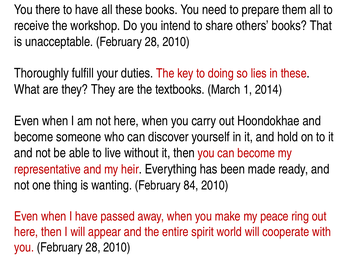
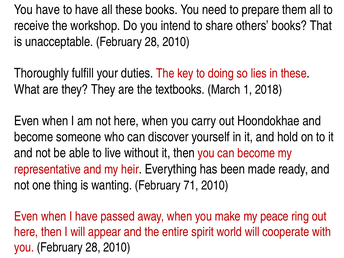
You there: there -> have
2014: 2014 -> 2018
84: 84 -> 71
